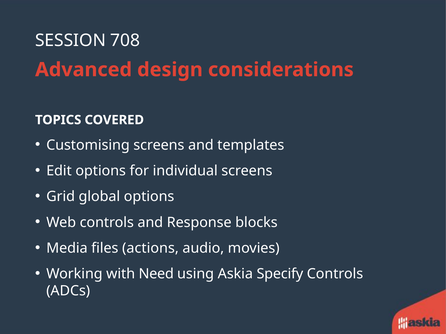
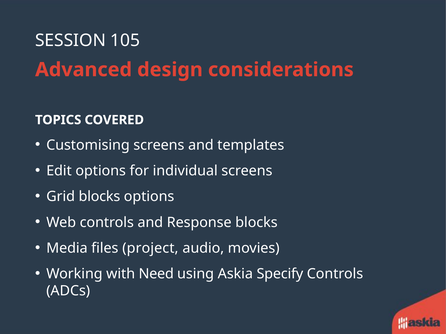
708: 708 -> 105
Grid global: global -> blocks
actions: actions -> project
